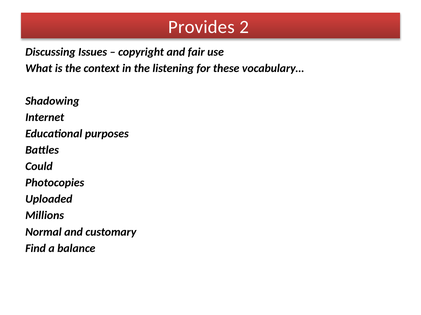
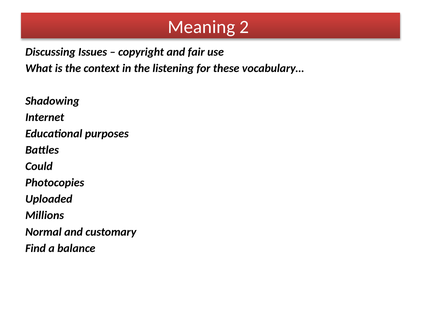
Provides: Provides -> Meaning
